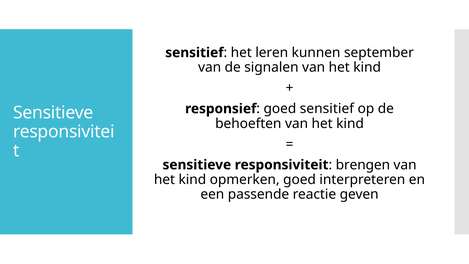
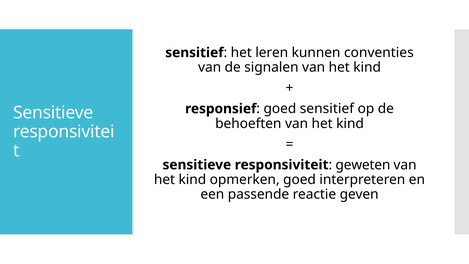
september: september -> conventies
brengen: brengen -> geweten
